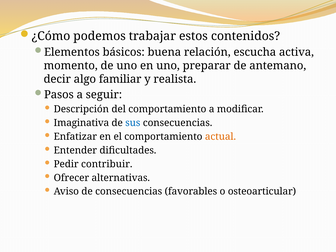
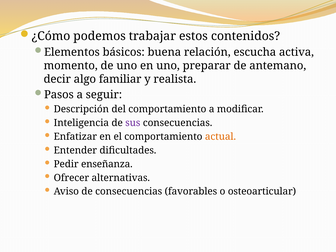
Imaginativa: Imaginativa -> Inteligencia
sus colour: blue -> purple
contribuir: contribuir -> enseñanza
